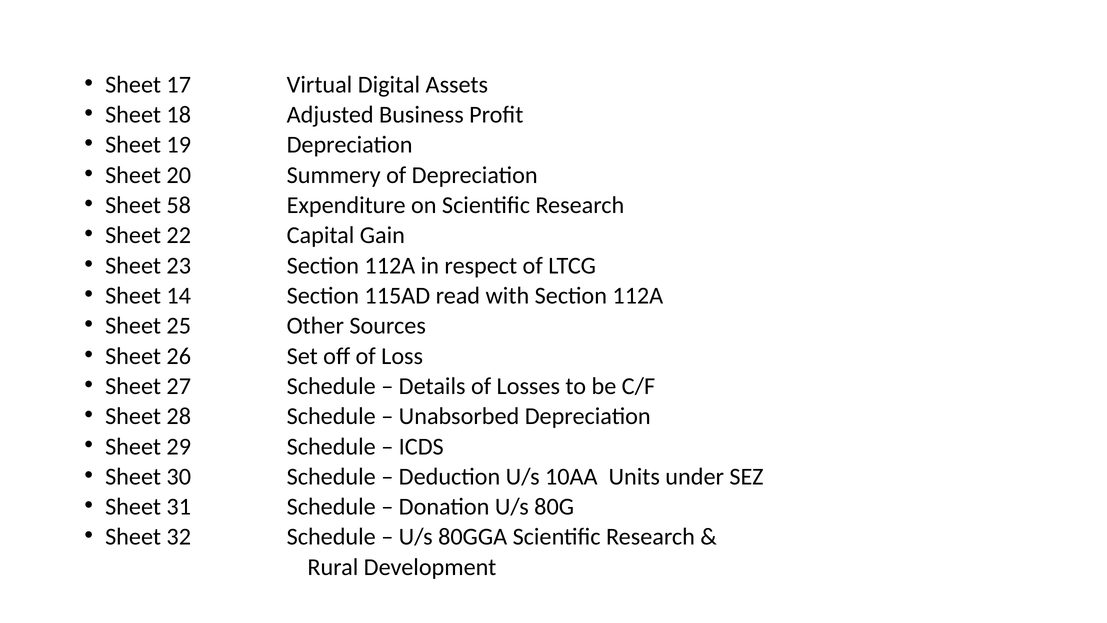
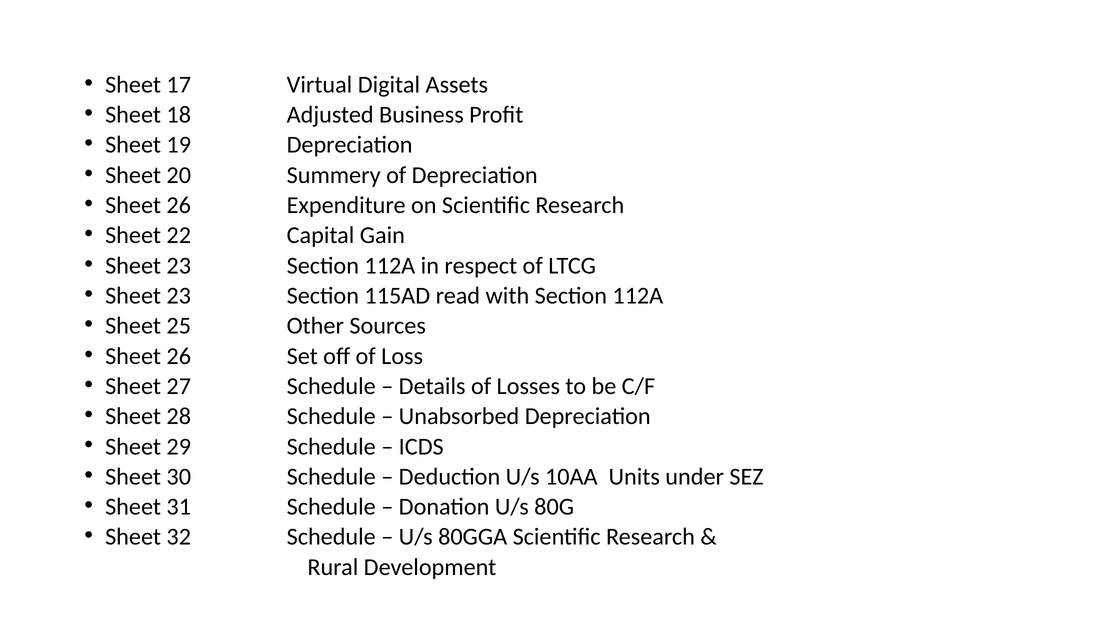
58 at (179, 205): 58 -> 26
14 at (179, 296): 14 -> 23
